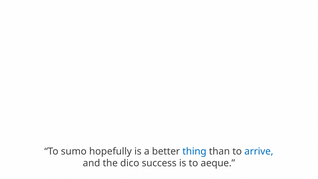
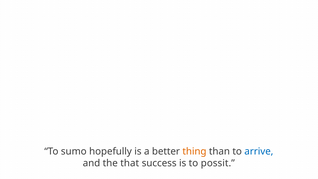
thing colour: blue -> orange
dico: dico -> that
aeque: aeque -> possit
